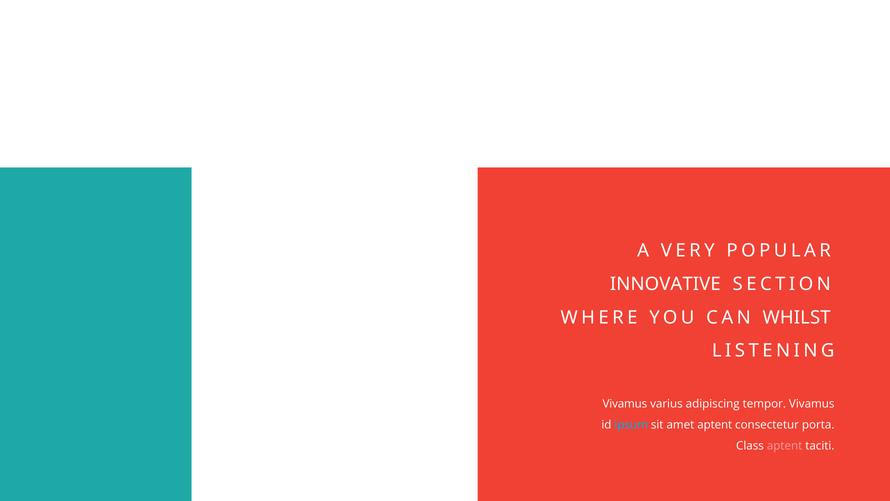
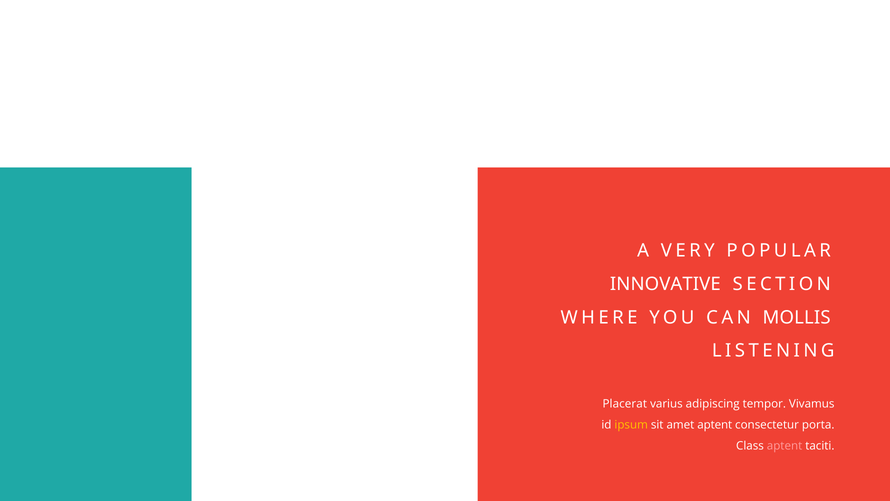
WHILST: WHILST -> MOLLIS
Vivamus at (625, 404): Vivamus -> Placerat
ipsum colour: light blue -> yellow
